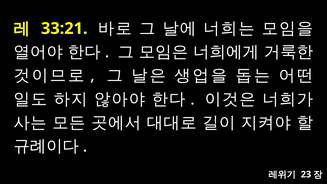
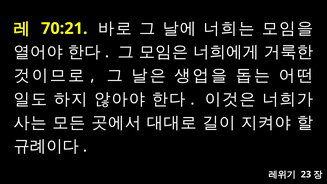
33:21: 33:21 -> 70:21
